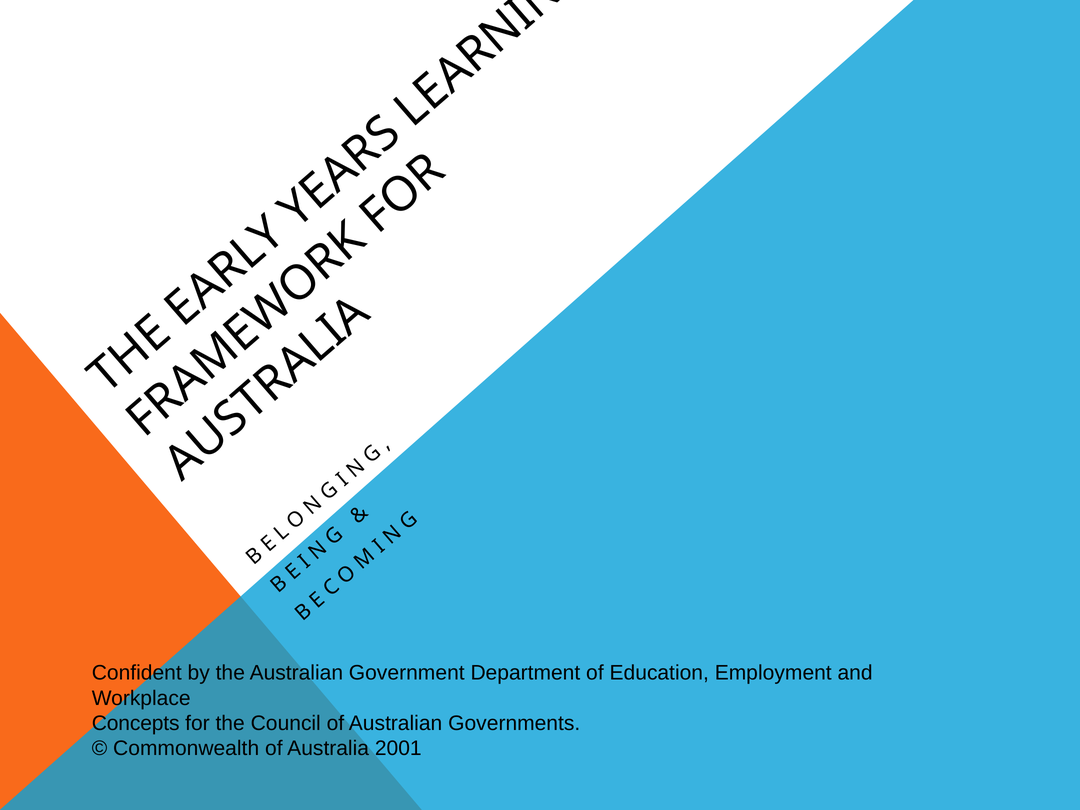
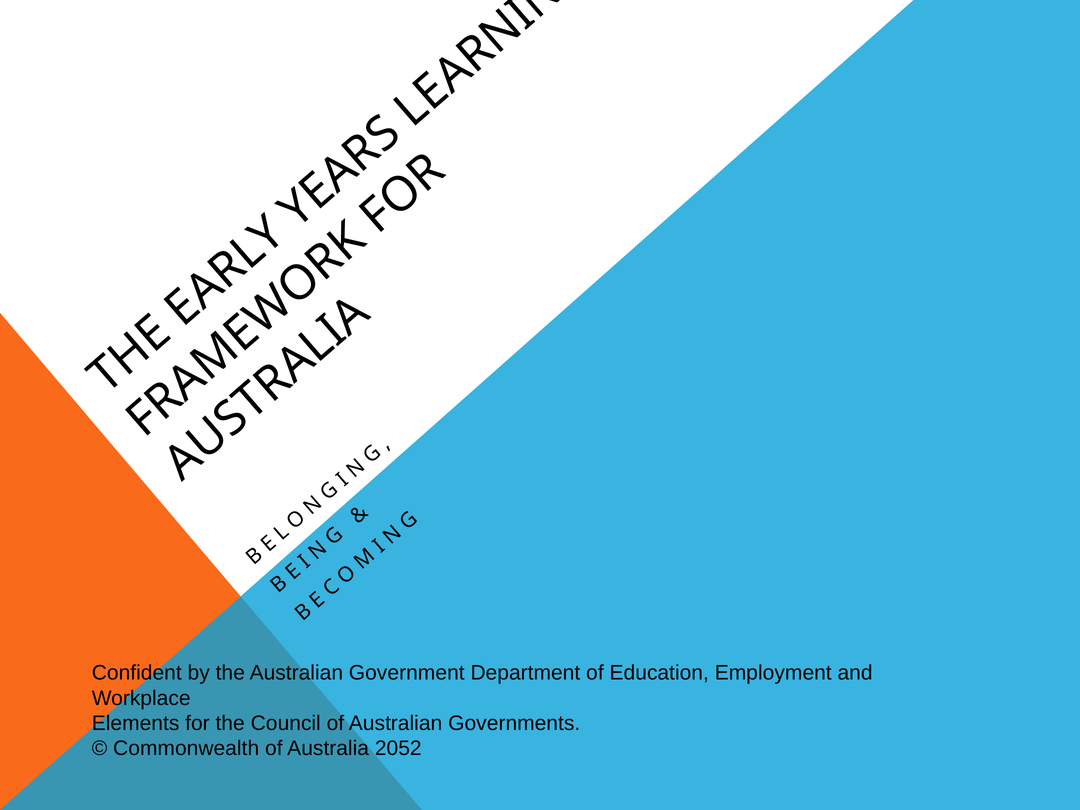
Concepts: Concepts -> Elements
2001: 2001 -> 2052
